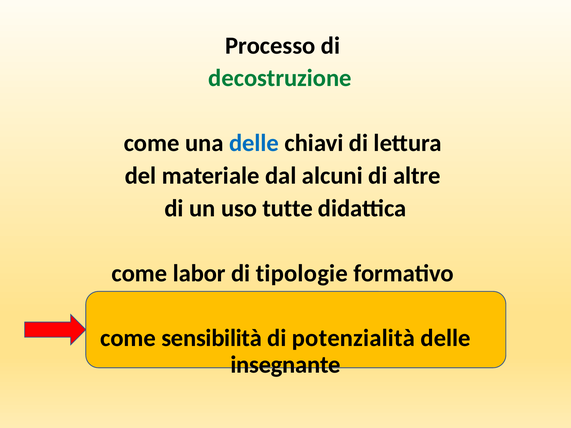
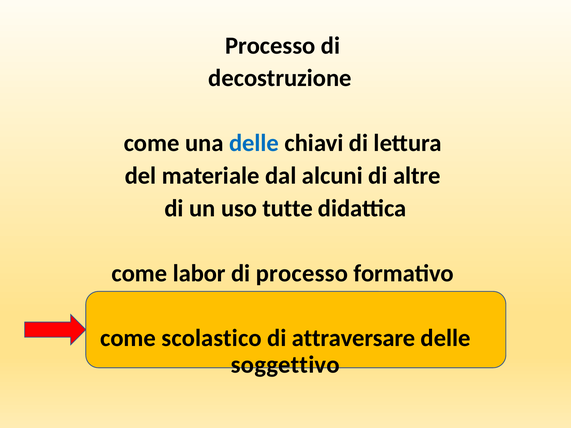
decostruzione colour: green -> black
di tipologie: tipologie -> processo
sensibilità: sensibilità -> scolastico
potenzialità: potenzialità -> attraversare
insegnante: insegnante -> soggettivo
